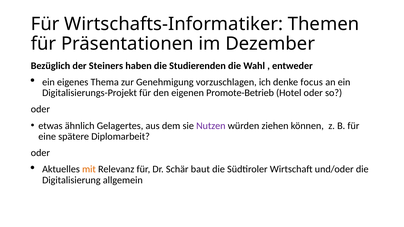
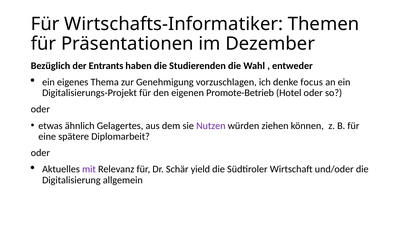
Steiners: Steiners -> Entrants
mit colour: orange -> purple
baut: baut -> yield
